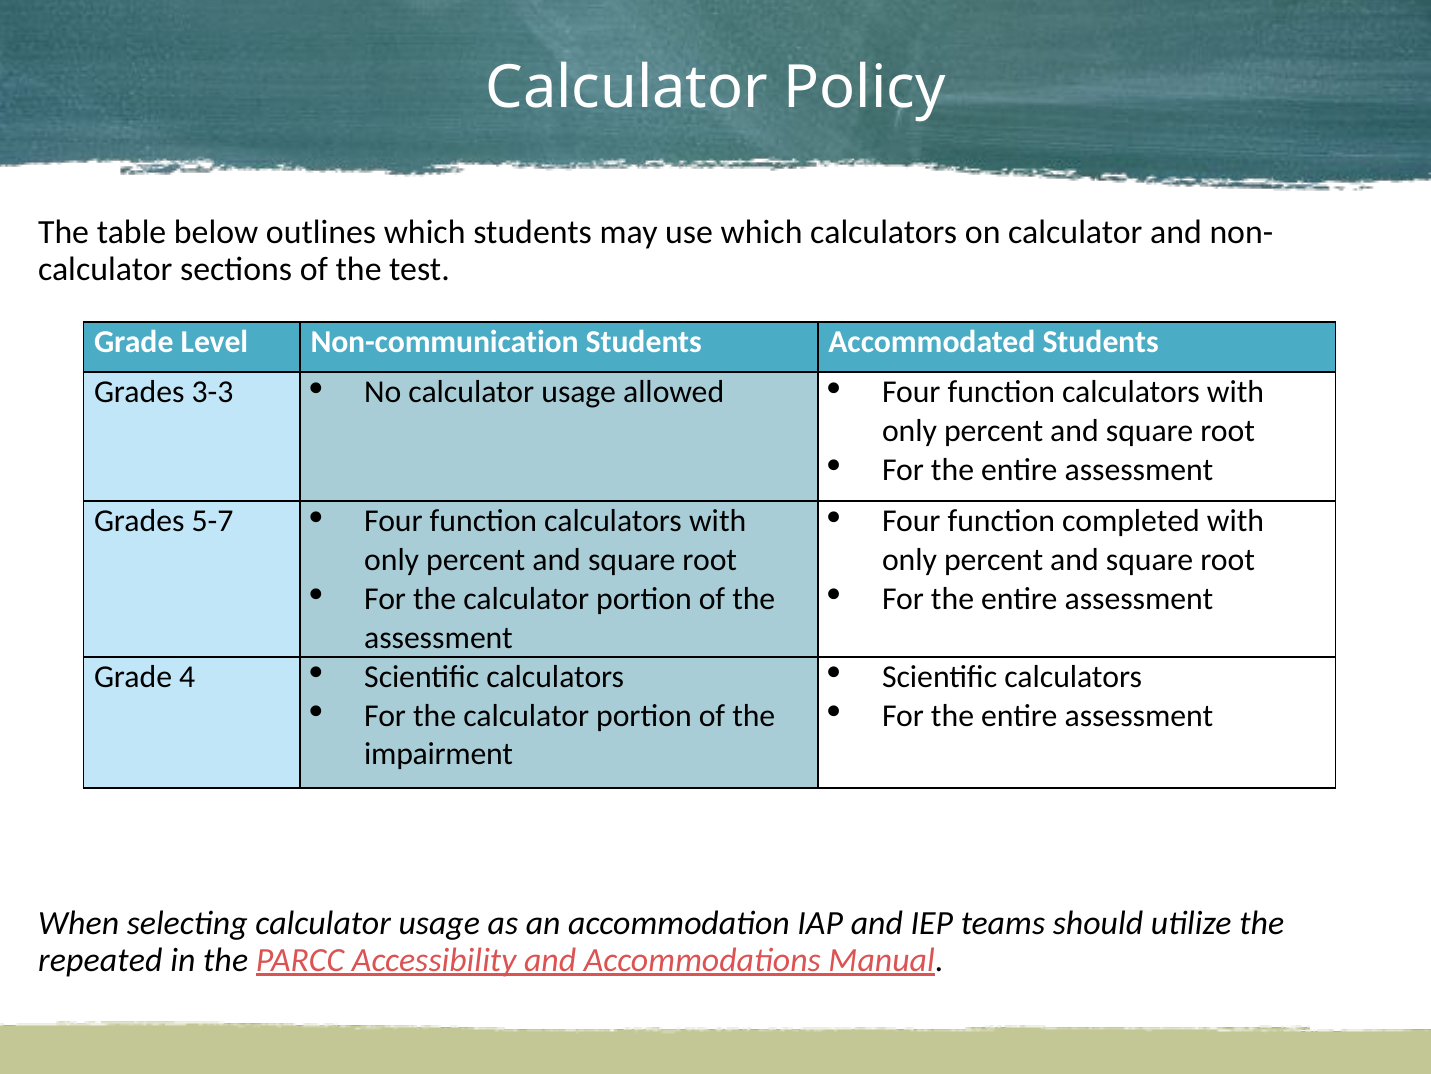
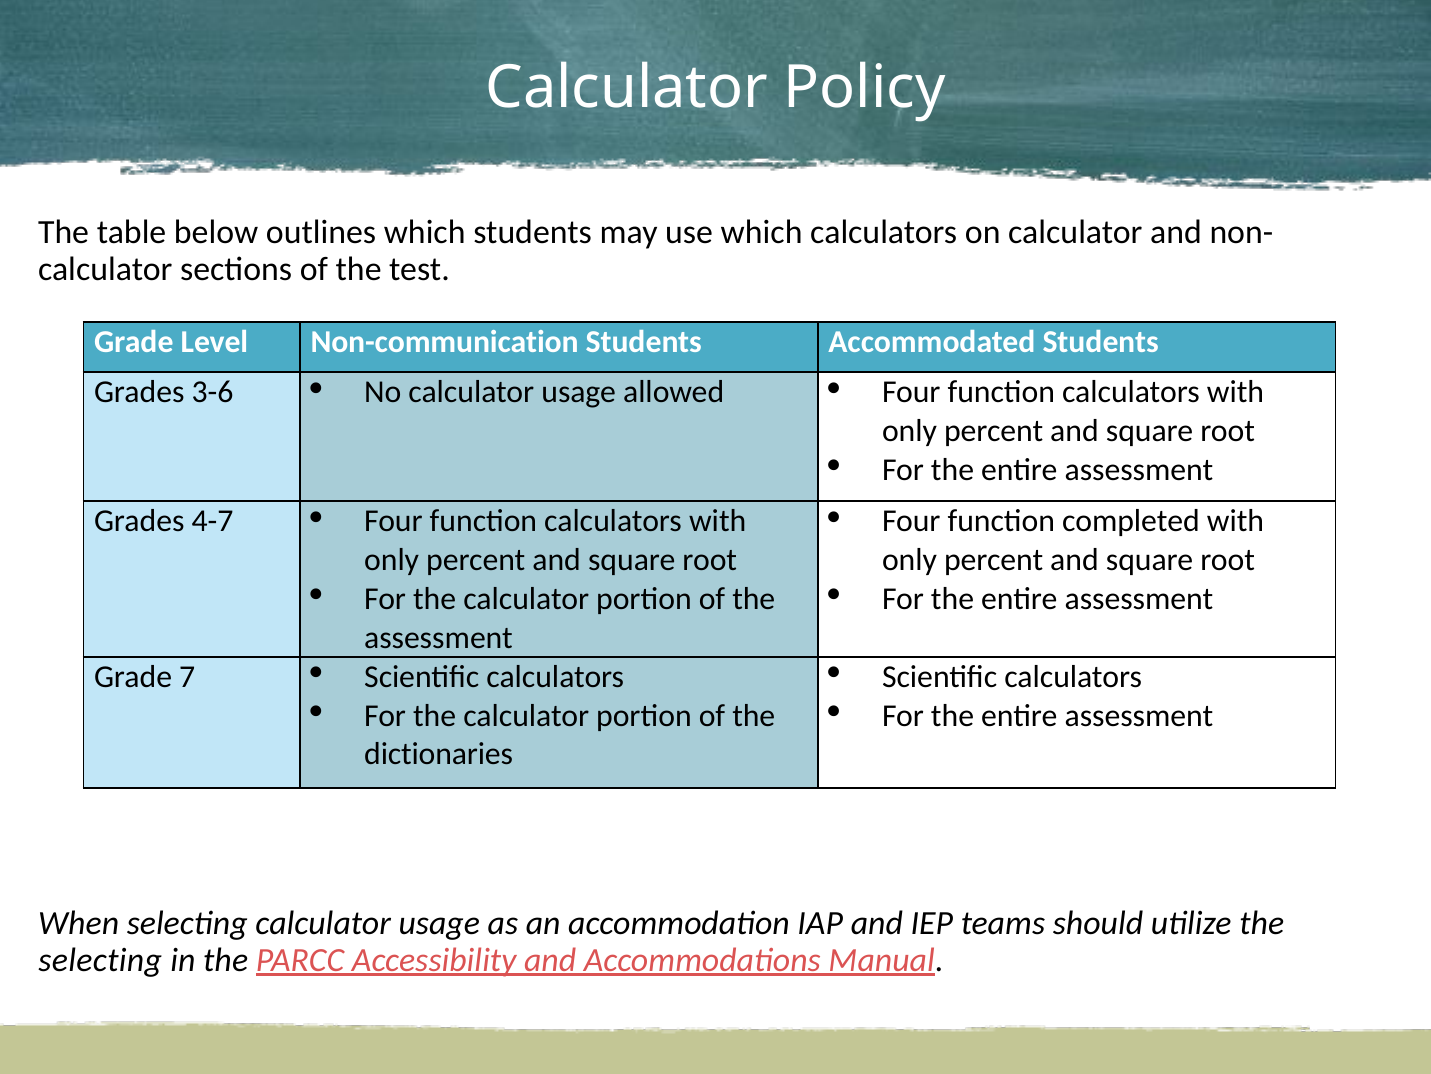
3-3: 3-3 -> 3-6
5-7: 5-7 -> 4-7
4: 4 -> 7
impairment: impairment -> dictionaries
repeated at (100, 959): repeated -> selecting
